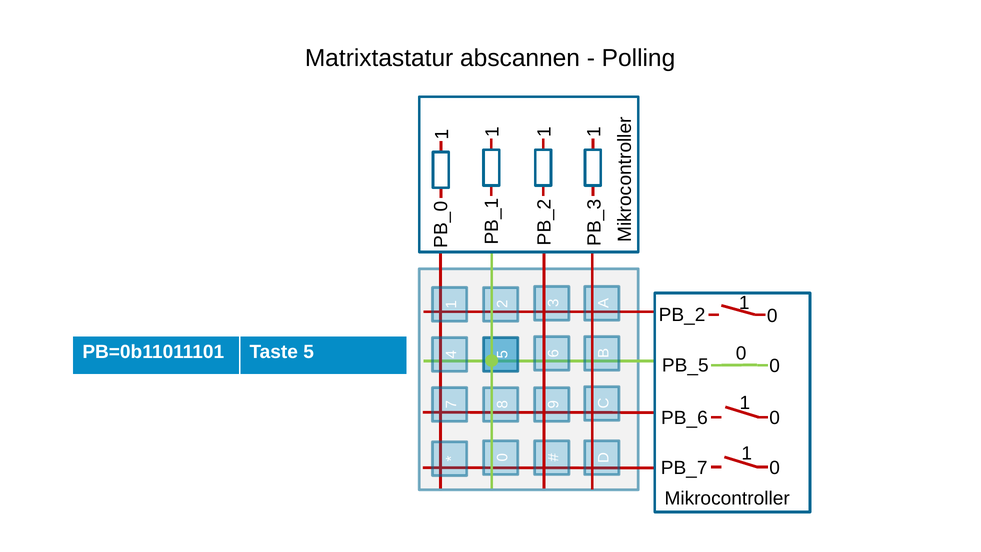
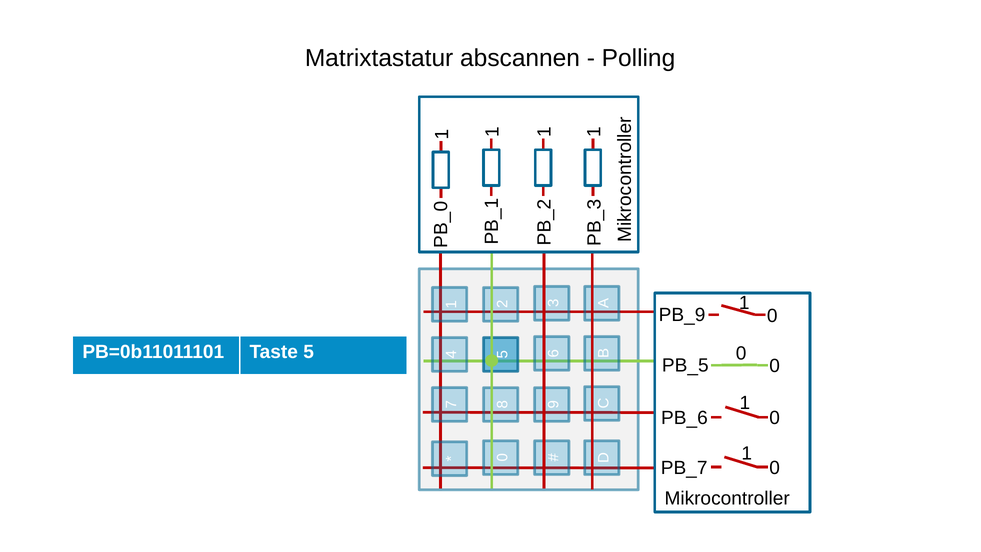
PB_2: PB_2 -> PB_9
